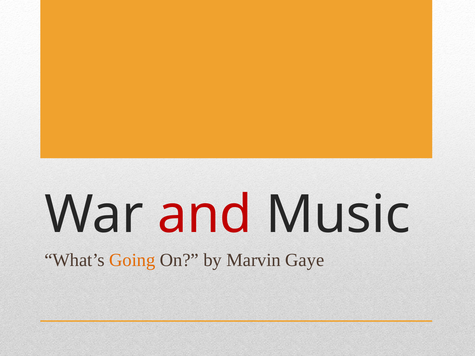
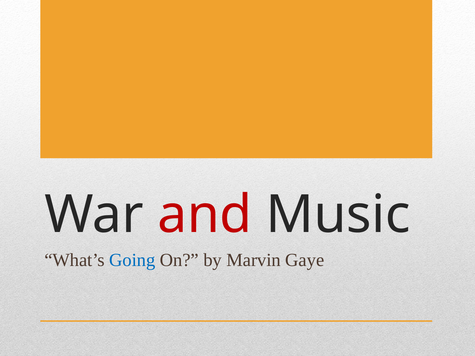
Going colour: orange -> blue
